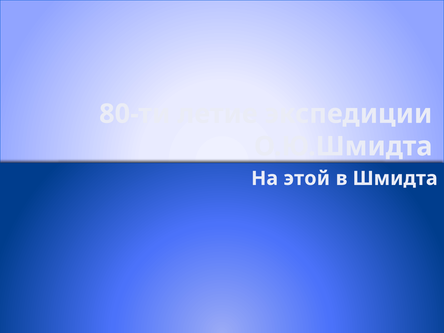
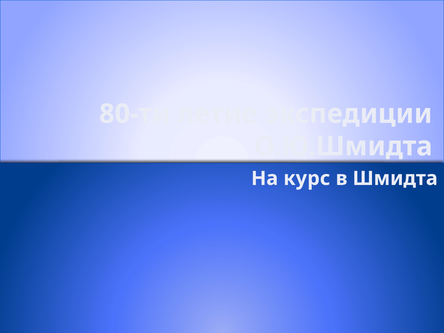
этой: этой -> курс
